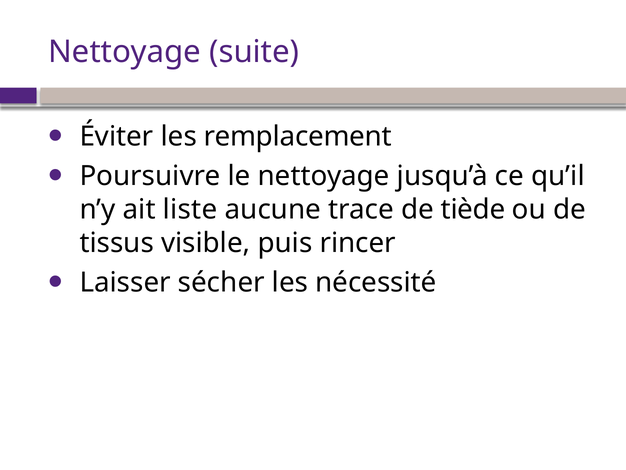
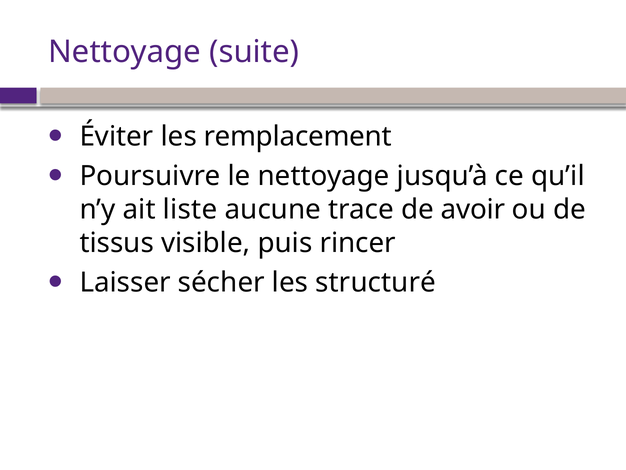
tiède: tiède -> avoir
nécessité: nécessité -> structuré
